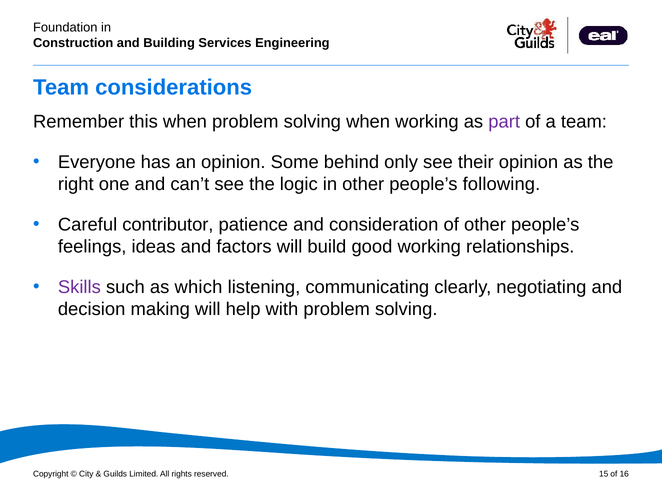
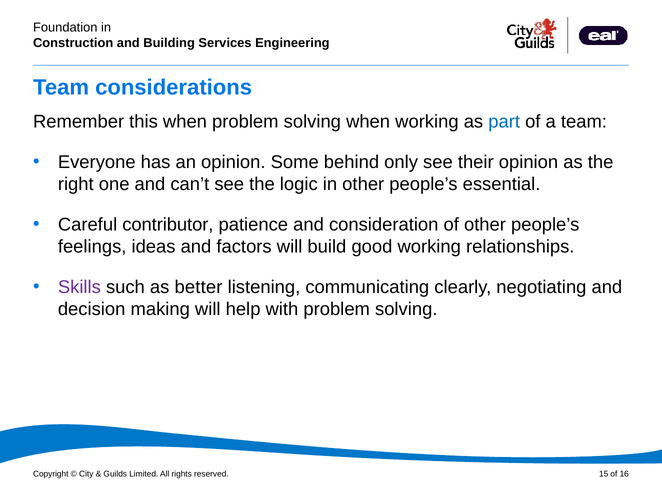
part colour: purple -> blue
following: following -> essential
which: which -> better
